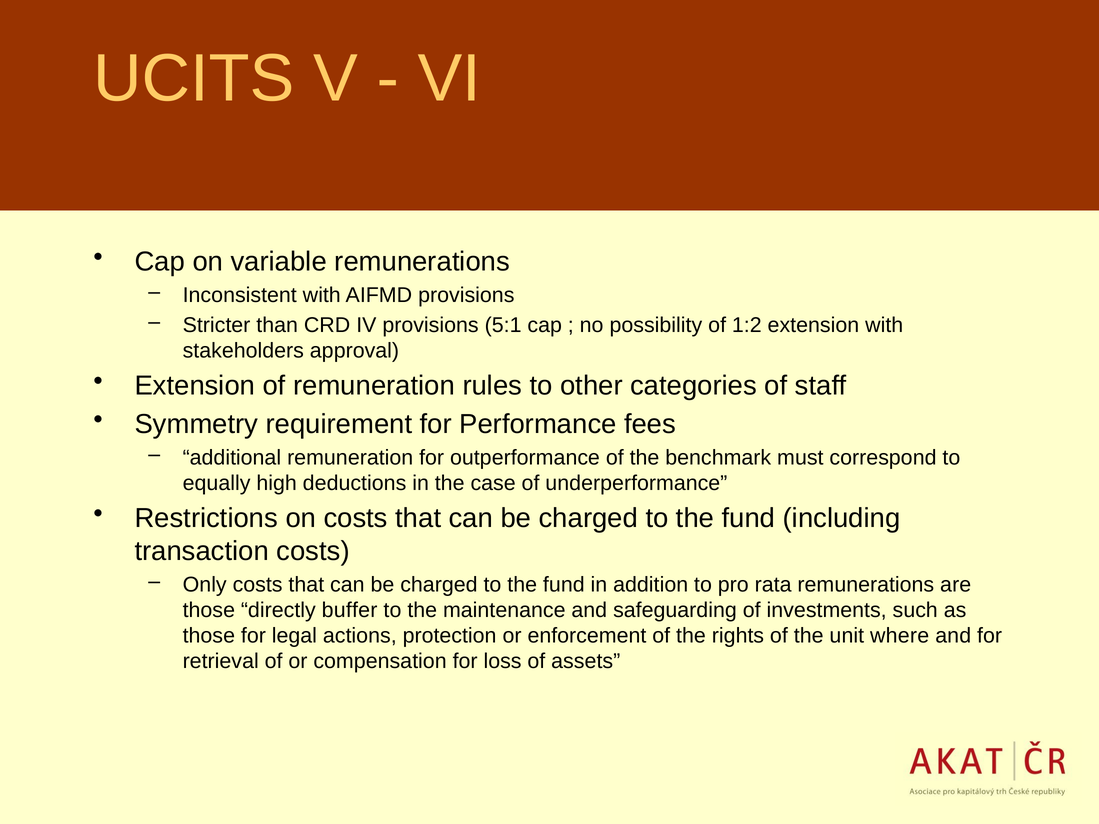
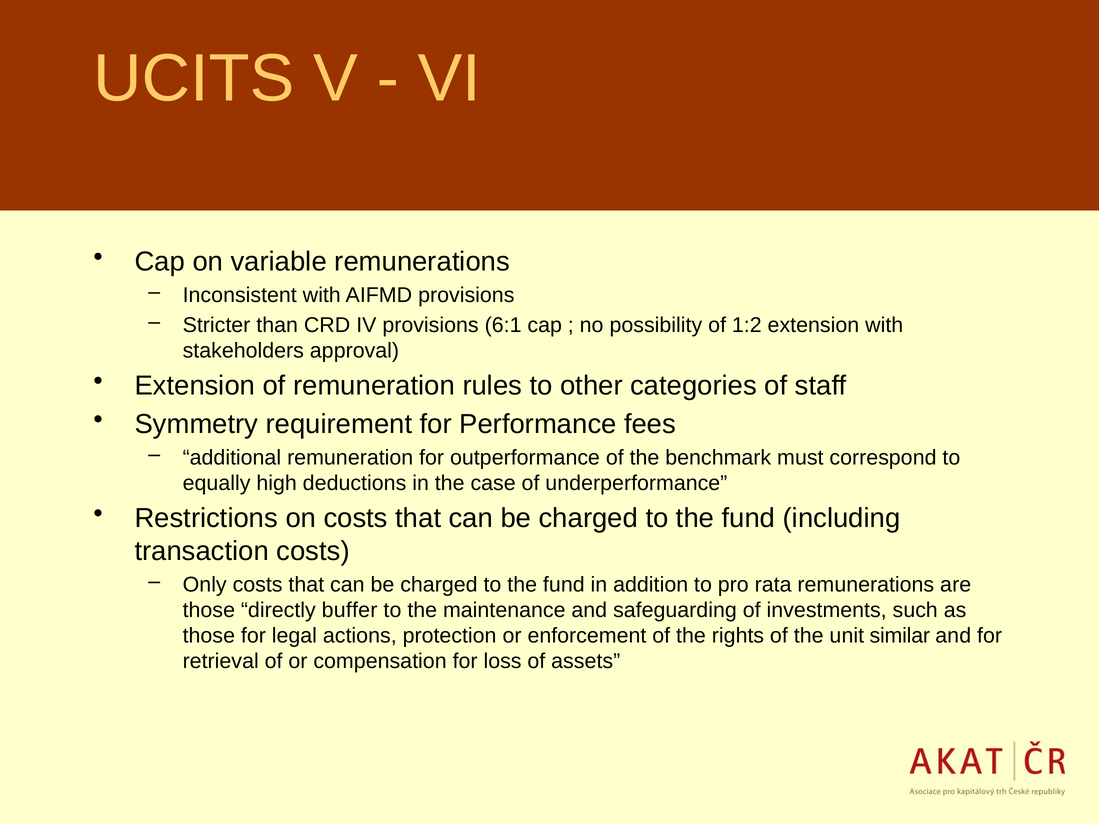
5:1: 5:1 -> 6:1
where: where -> similar
